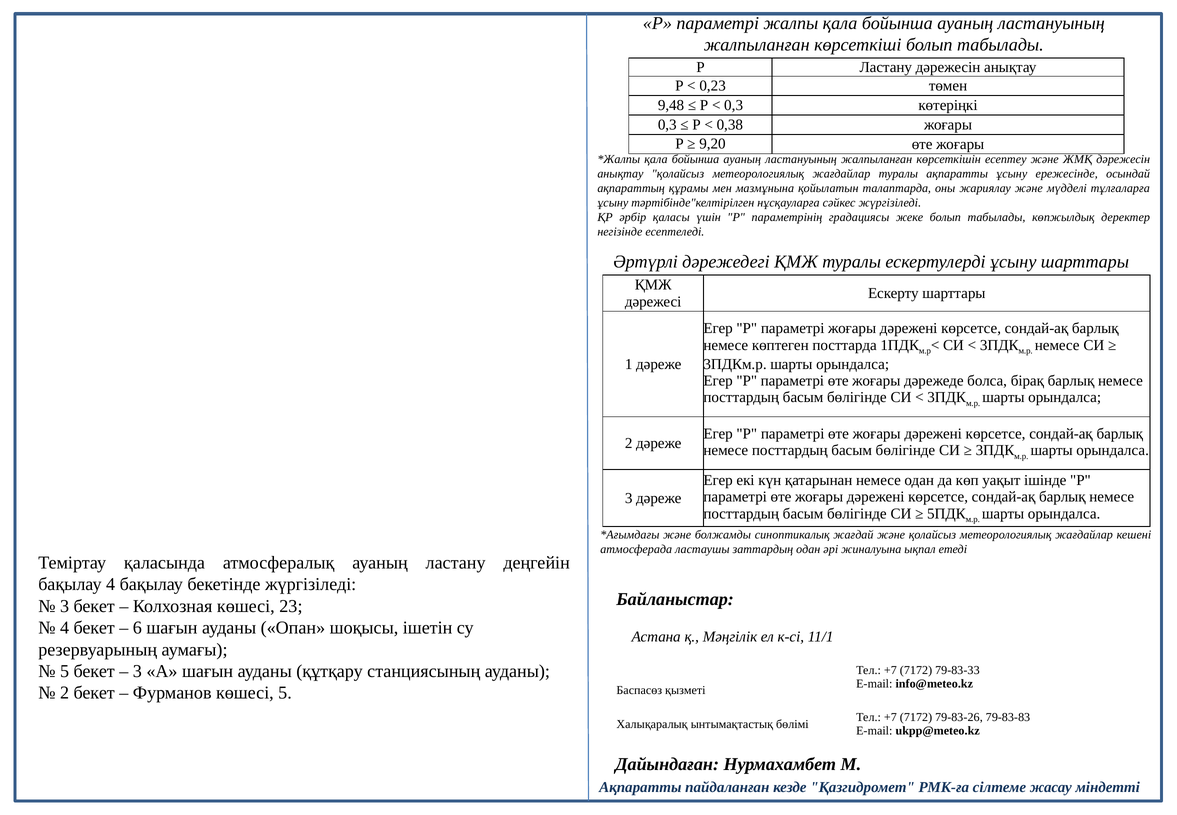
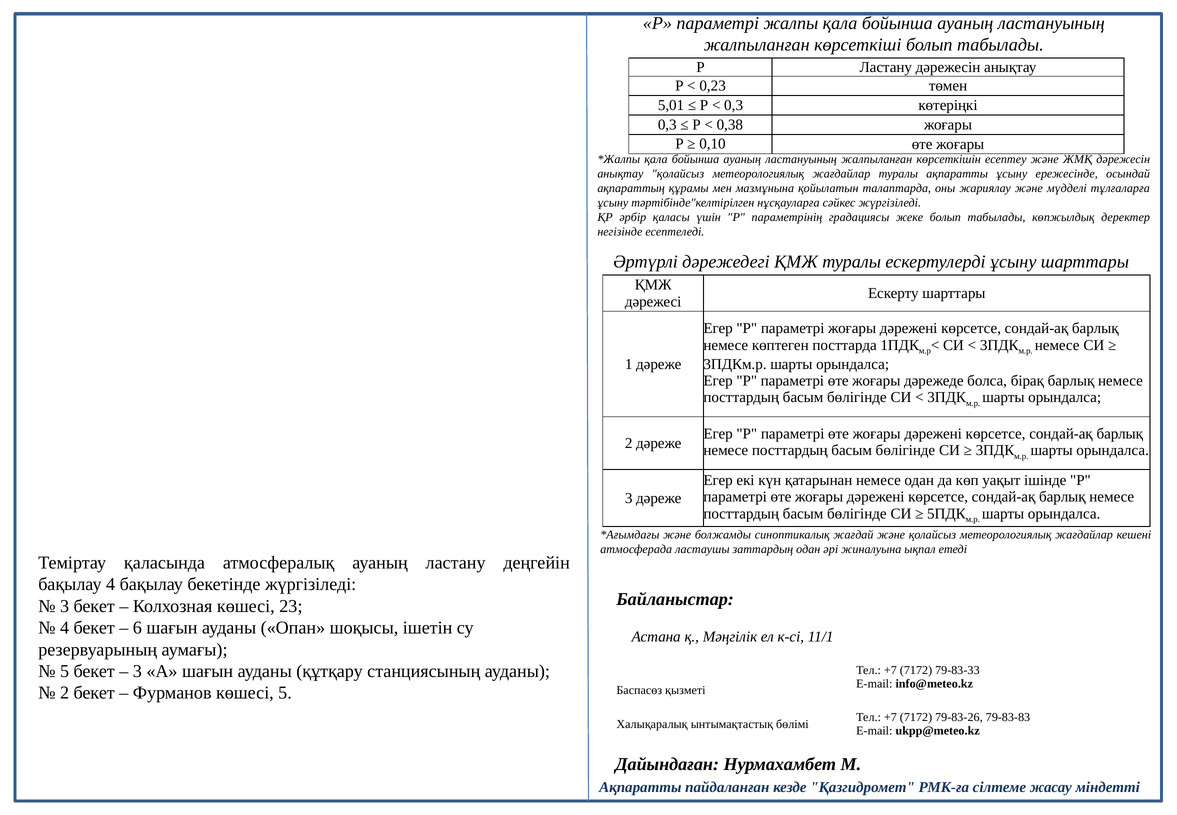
9,48: 9,48 -> 5,01
9,20: 9,20 -> 0,10
